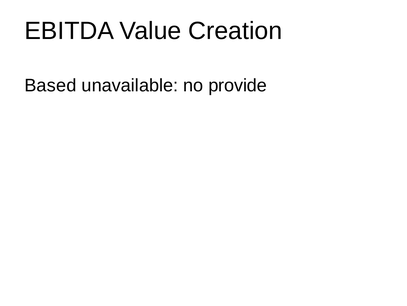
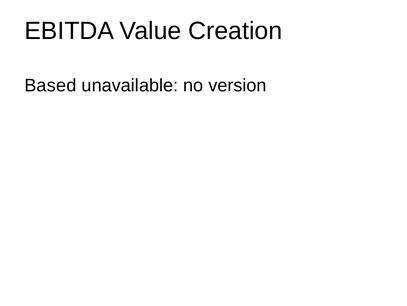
provide: provide -> version
